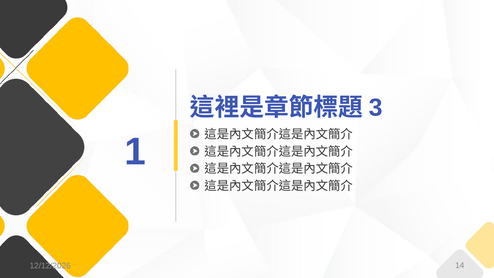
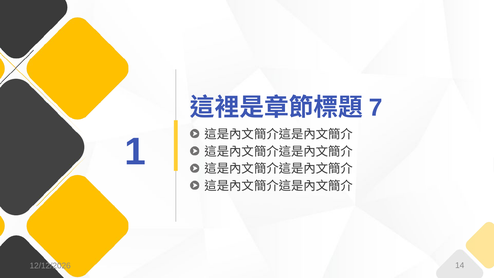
3: 3 -> 7
